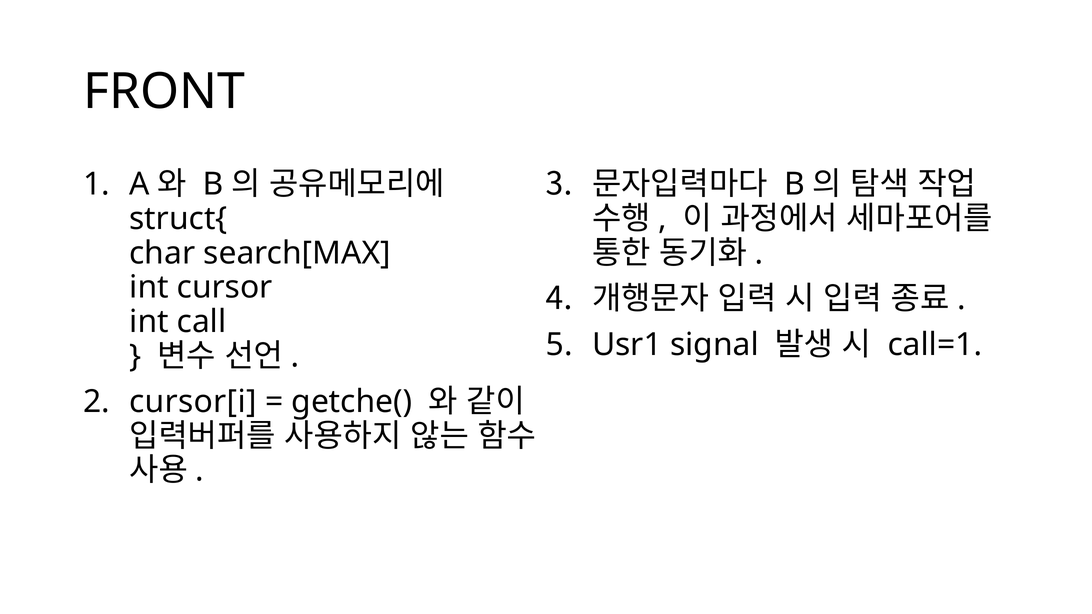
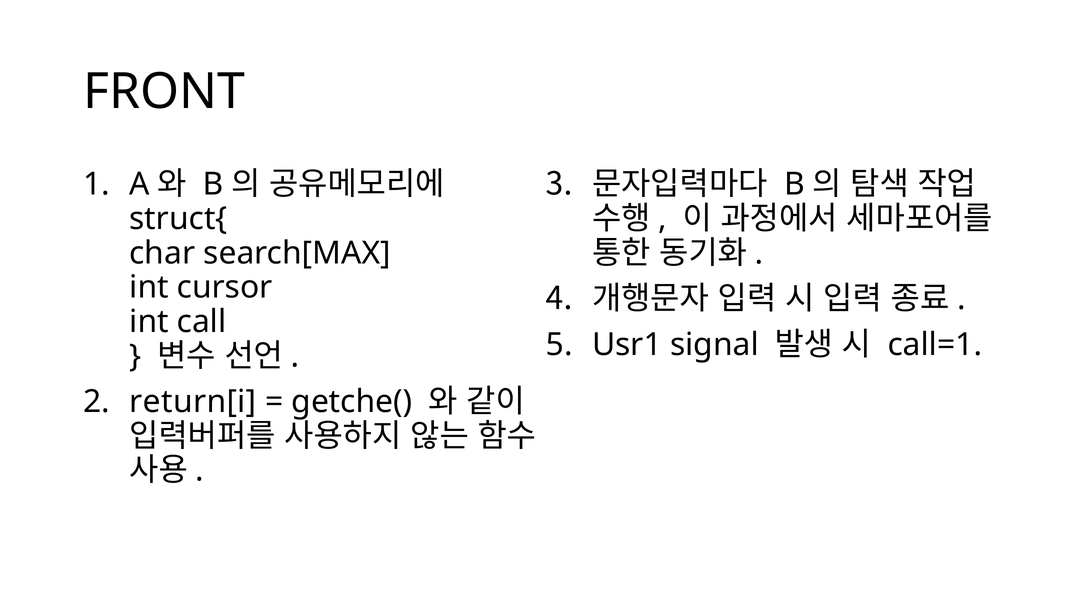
cursor[i: cursor[i -> return[i
